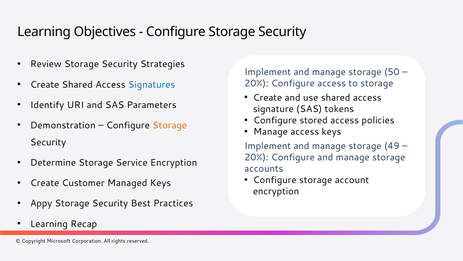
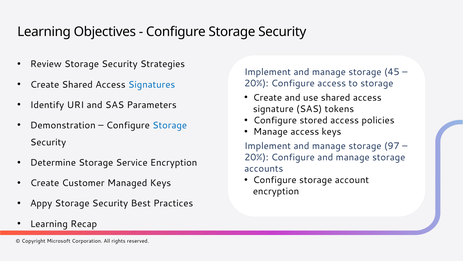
50: 50 -> 45
Storage at (170, 125) colour: orange -> blue
49: 49 -> 97
